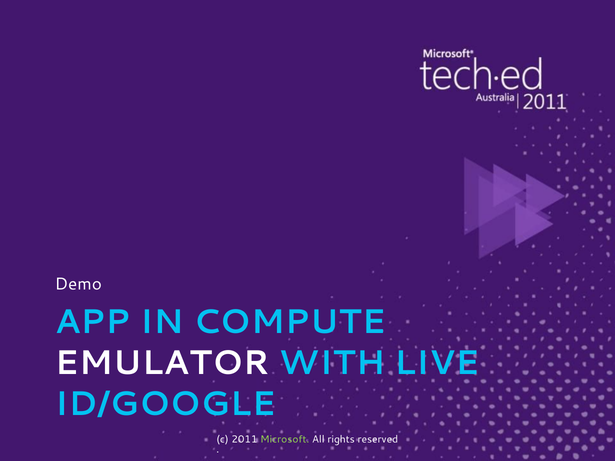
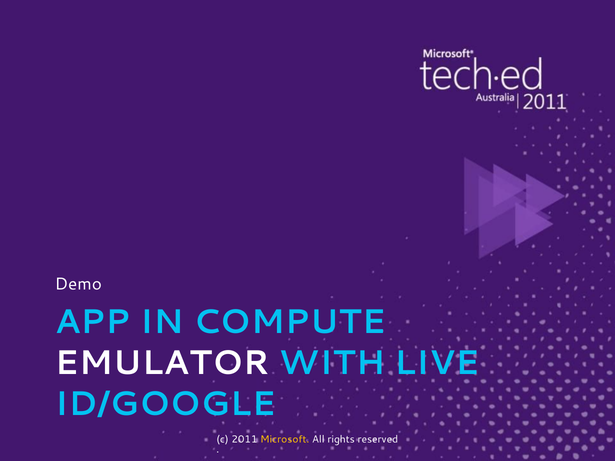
Microsoft colour: light green -> yellow
